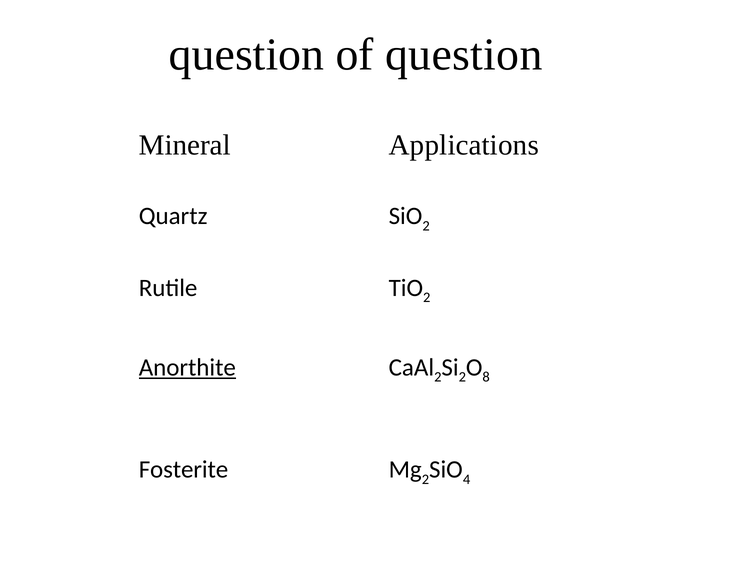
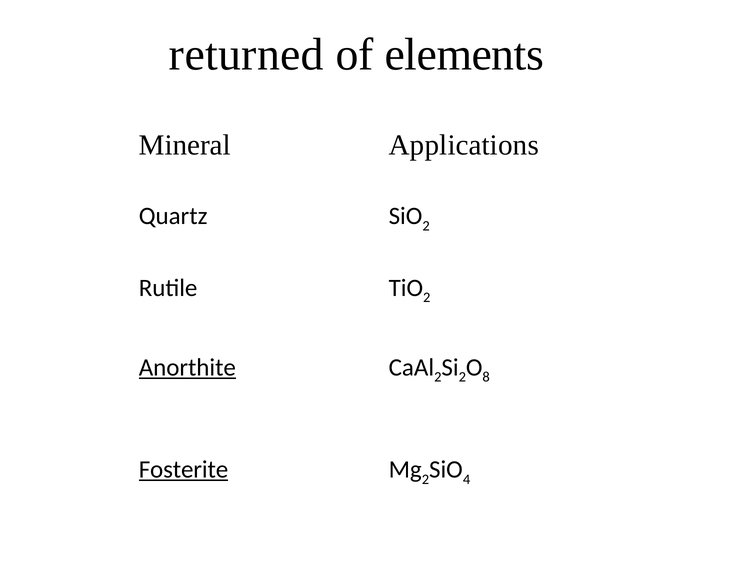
question at (247, 54): question -> returned
of question: question -> elements
Fosterite underline: none -> present
